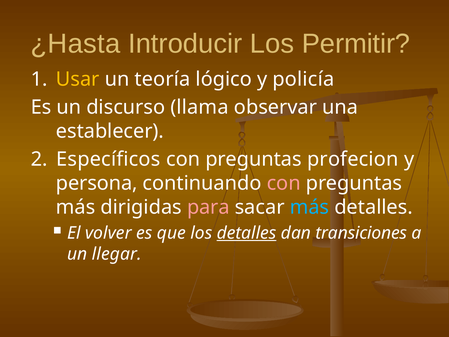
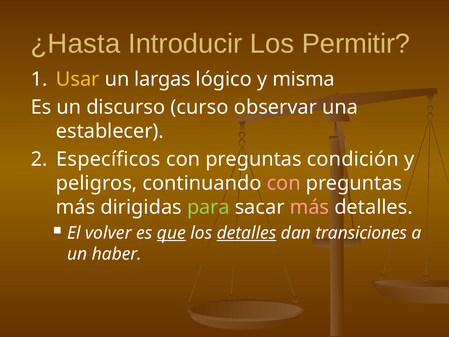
teoría: teoría -> largas
policía: policía -> misma
llama: llama -> curso
profecion: profecion -> condición
persona: persona -> peligros
para colour: pink -> light green
más at (309, 207) colour: light blue -> pink
que underline: none -> present
llegar: llegar -> haber
